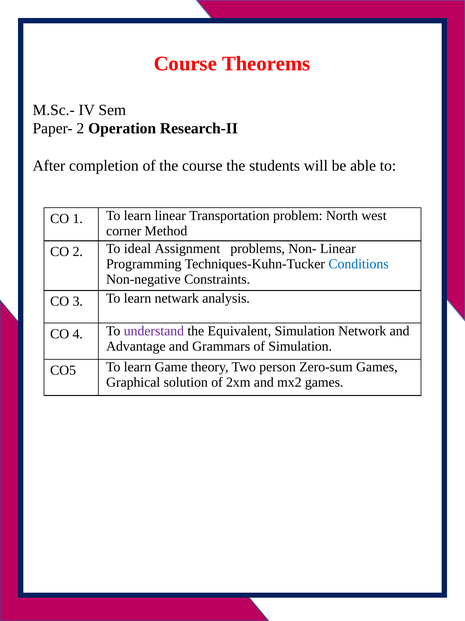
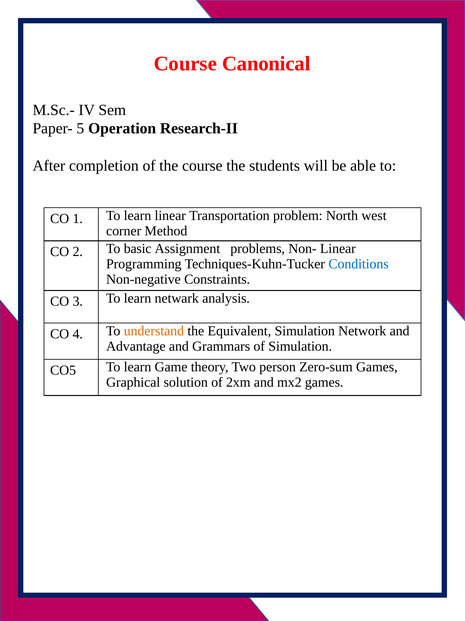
Theorems: Theorems -> Canonical
Paper- 2: 2 -> 5
ideal: ideal -> basic
understand colour: purple -> orange
